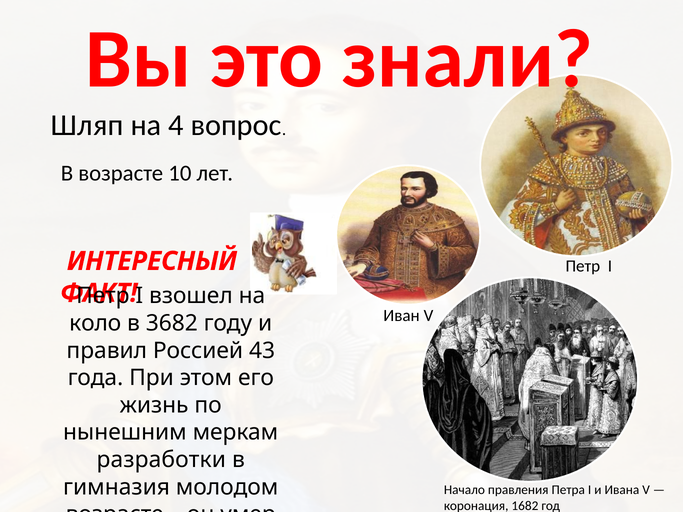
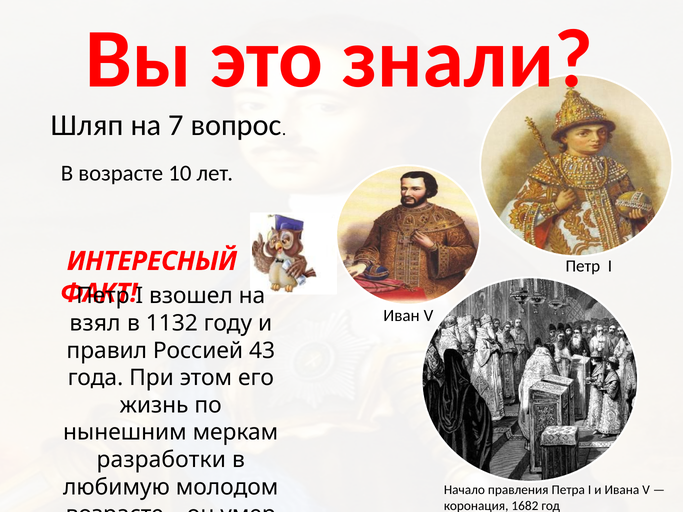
4: 4 -> 7
коло: коло -> взял
3682: 3682 -> 1132
гимназия: гимназия -> любимую
